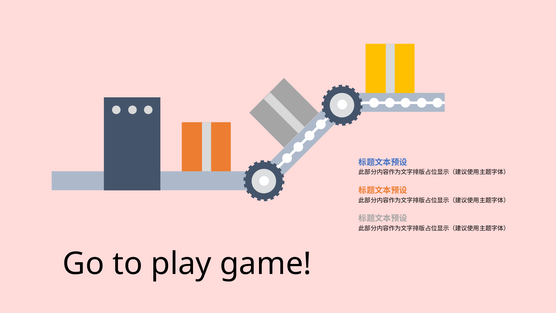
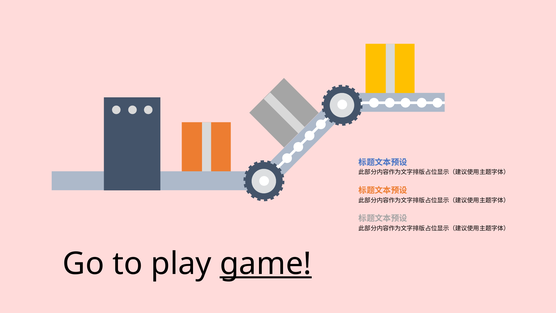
game underline: none -> present
